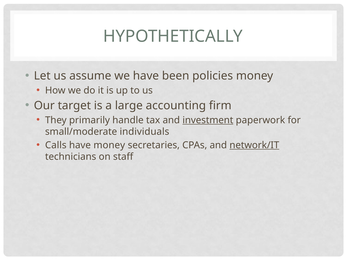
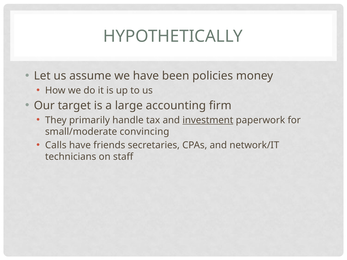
individuals: individuals -> convincing
have money: money -> friends
network/IT underline: present -> none
